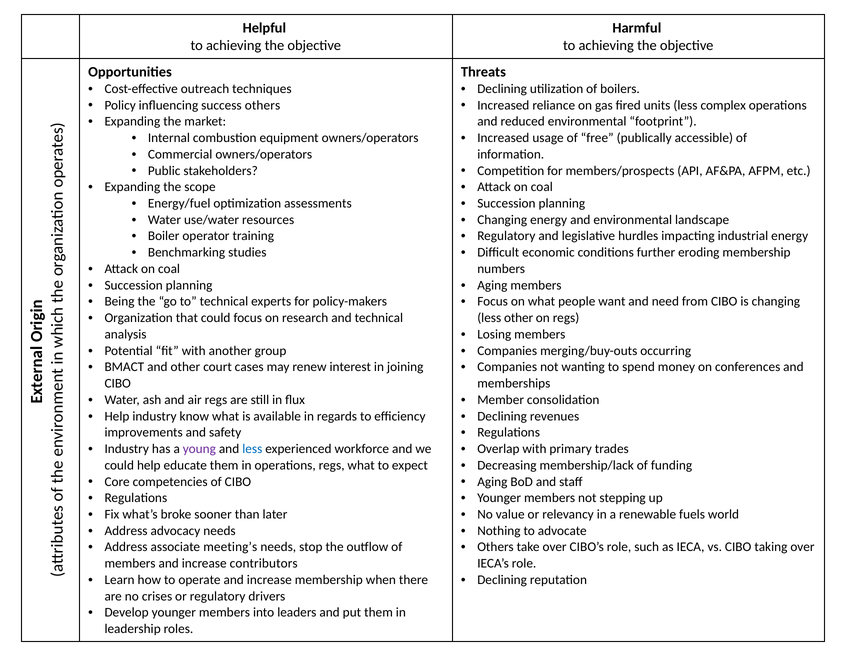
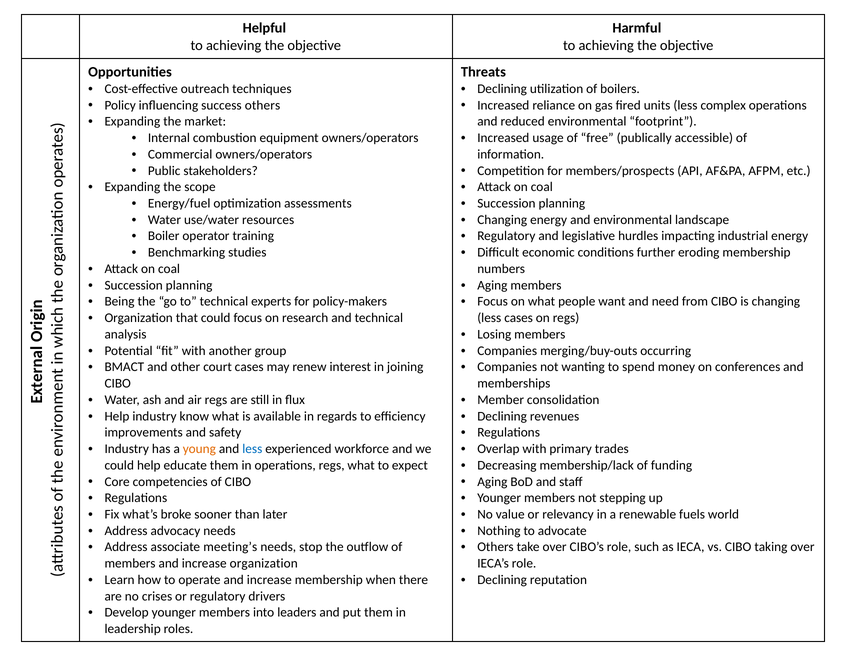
less other: other -> cases
young colour: purple -> orange
increase contributors: contributors -> organization
